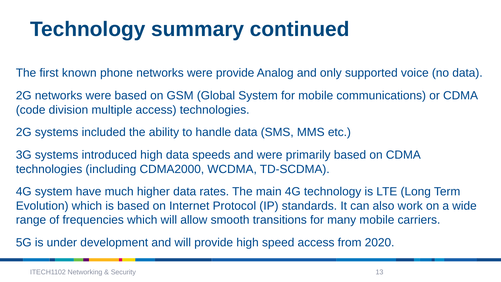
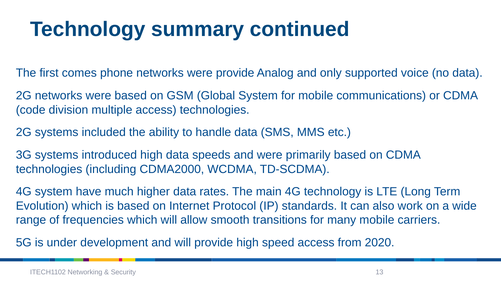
known: known -> comes
